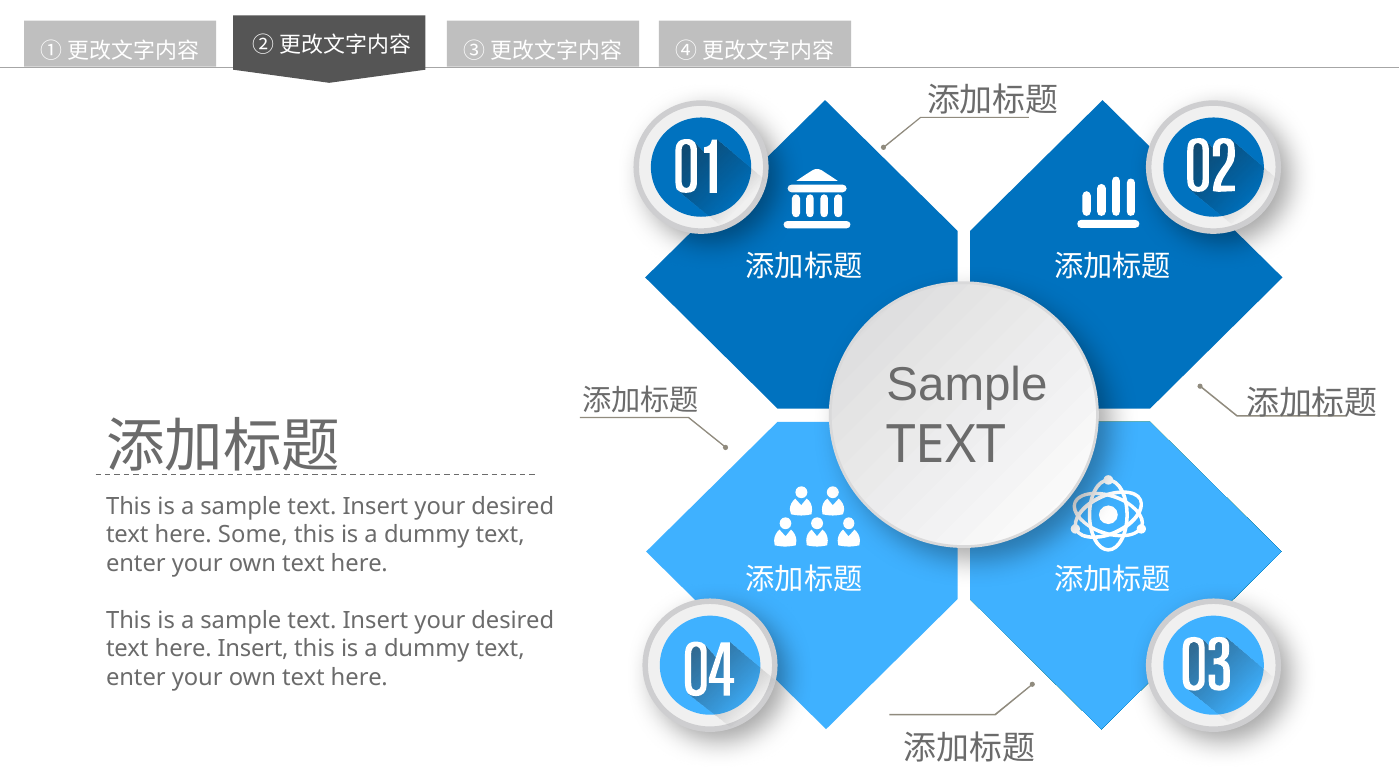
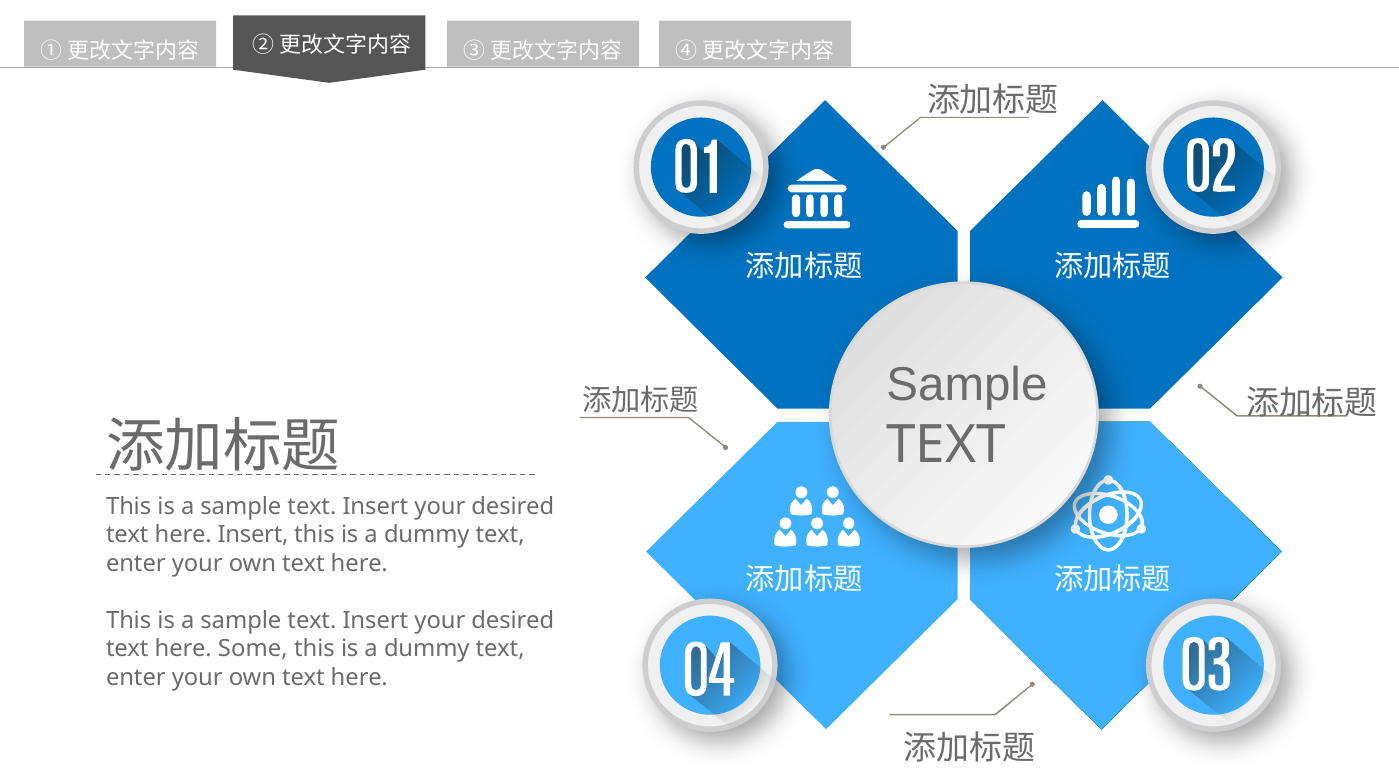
here Some: Some -> Insert
here Insert: Insert -> Some
